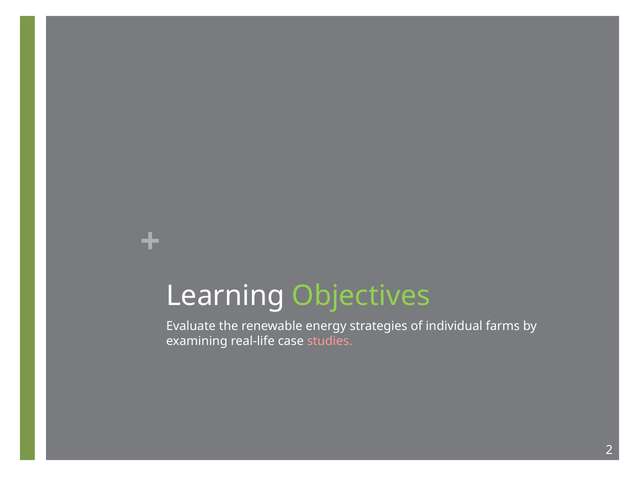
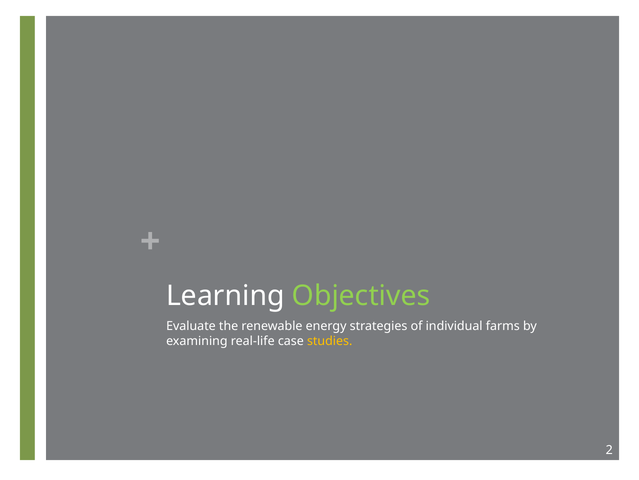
studies colour: pink -> yellow
